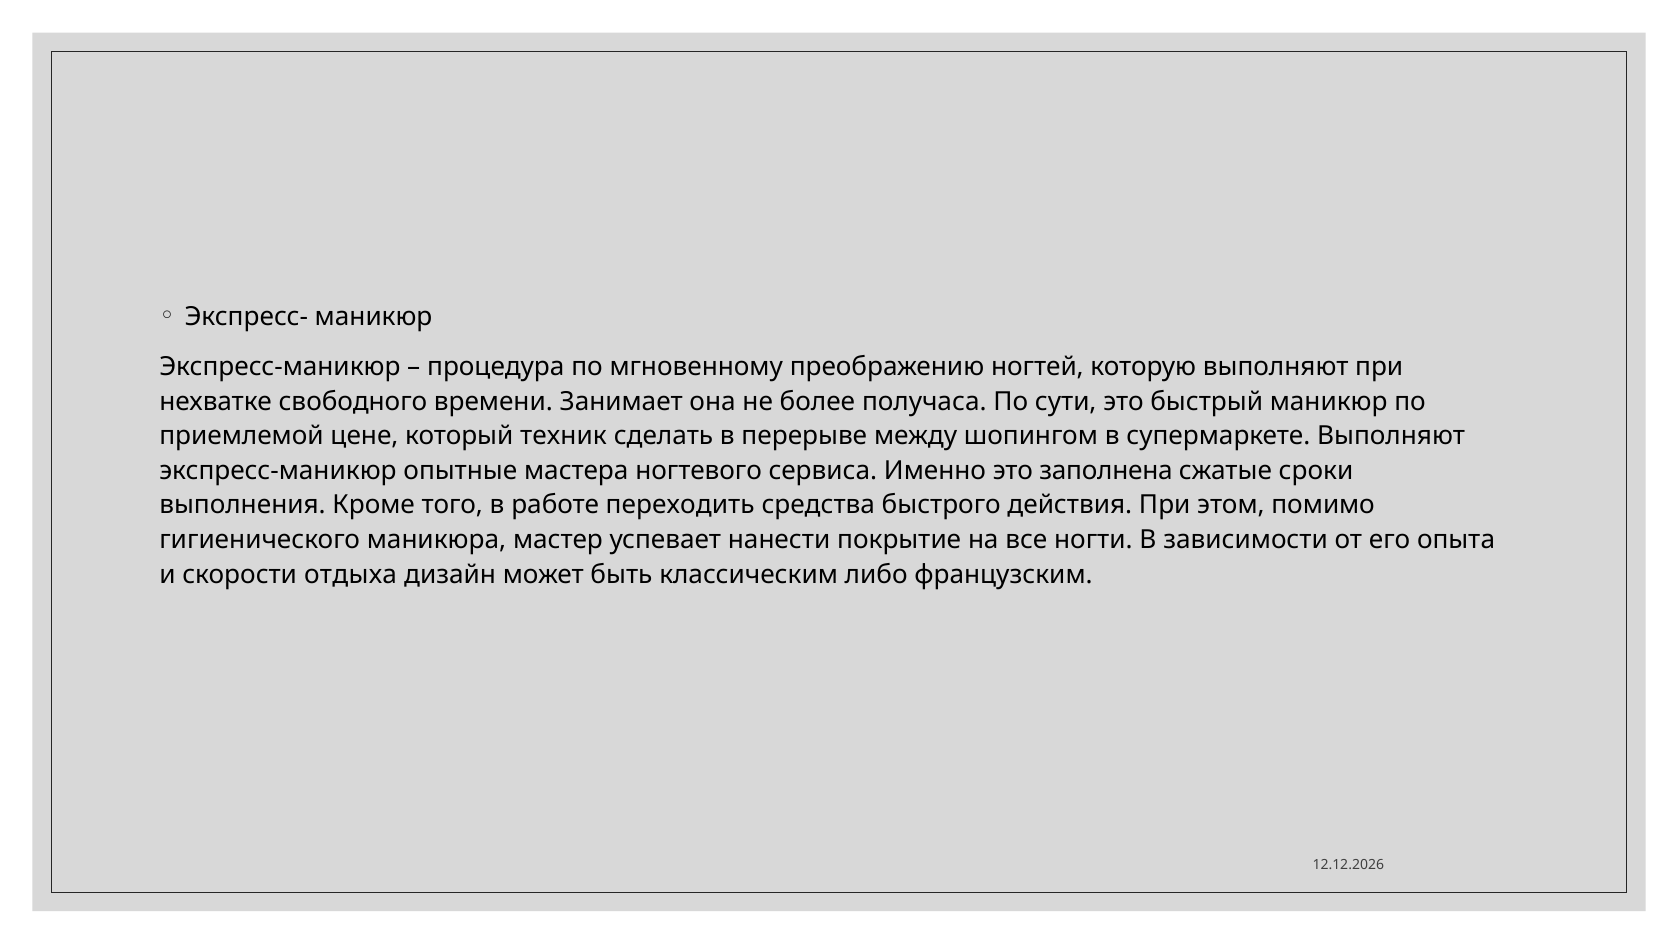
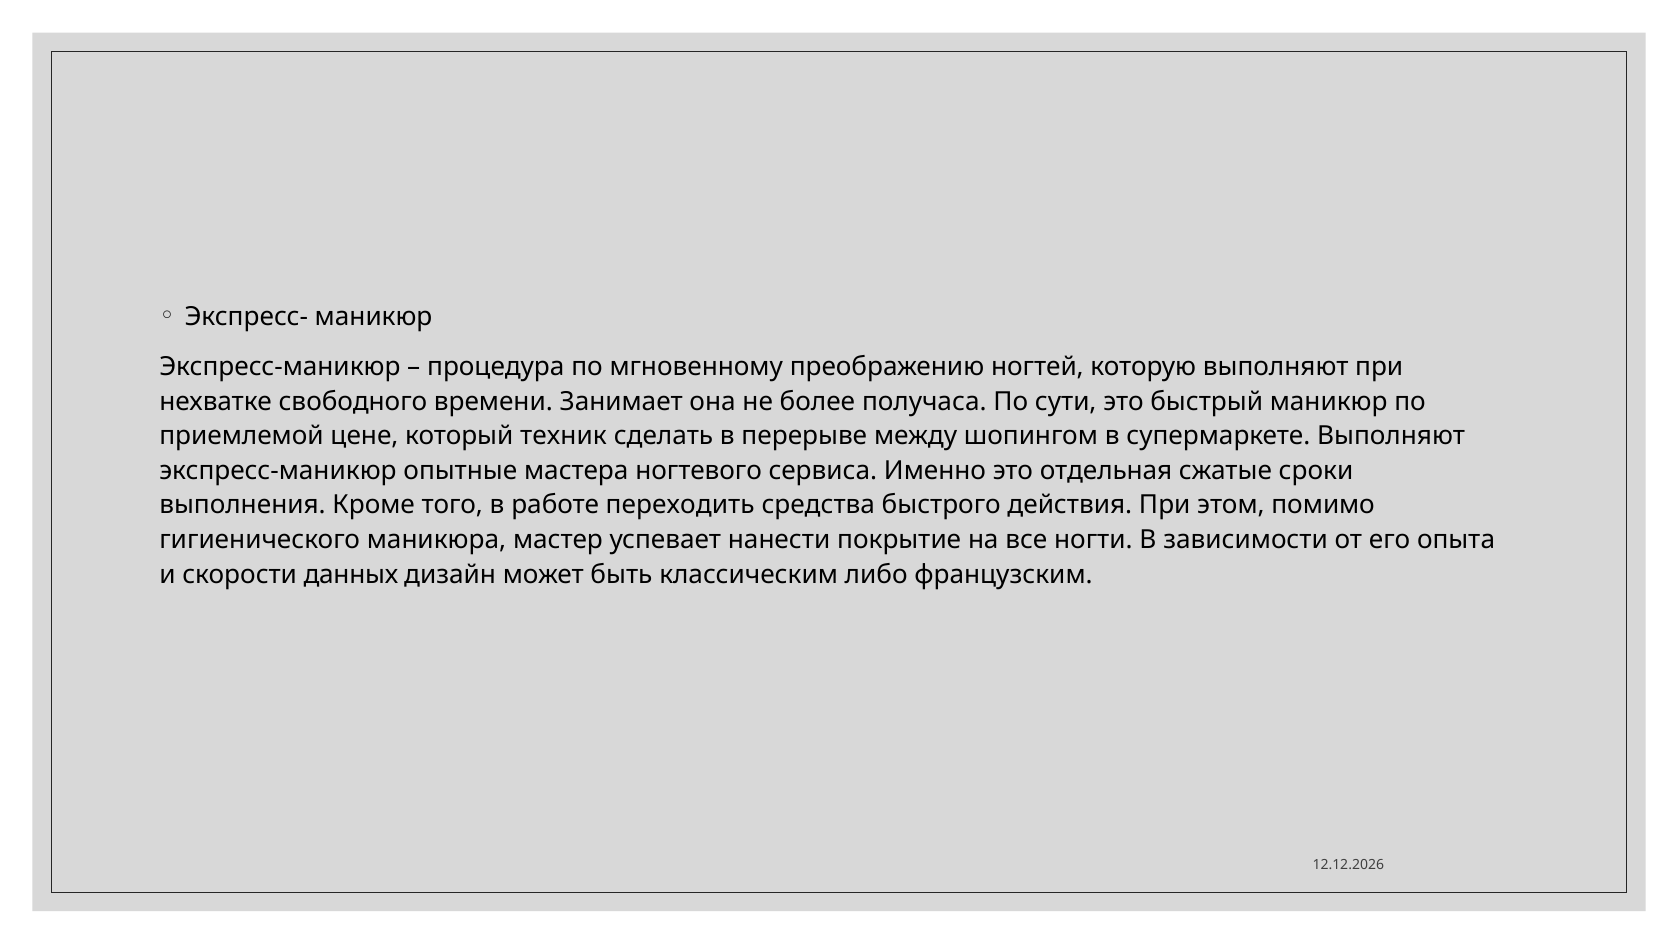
заполнена: заполнена -> отдельная
отдыха: отдыха -> данных
